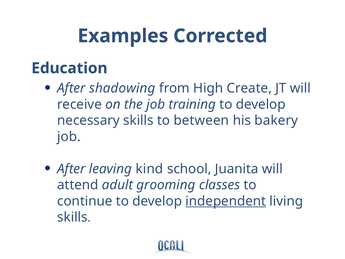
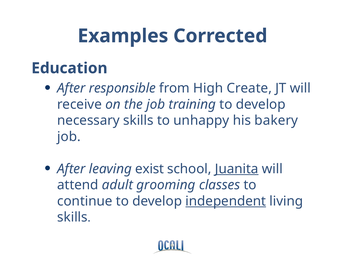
shadowing: shadowing -> responsible
between: between -> unhappy
kind: kind -> exist
Juanita underline: none -> present
